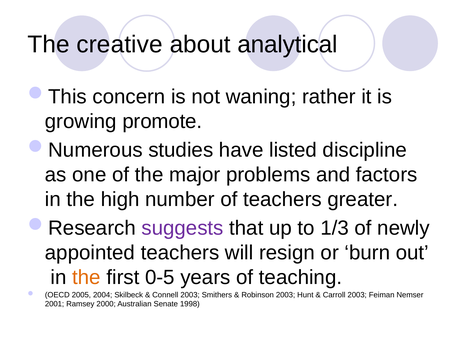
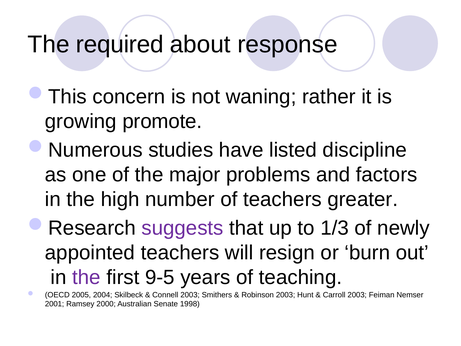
creative: creative -> required
analytical: analytical -> response
the at (86, 277) colour: orange -> purple
0-5: 0-5 -> 9-5
